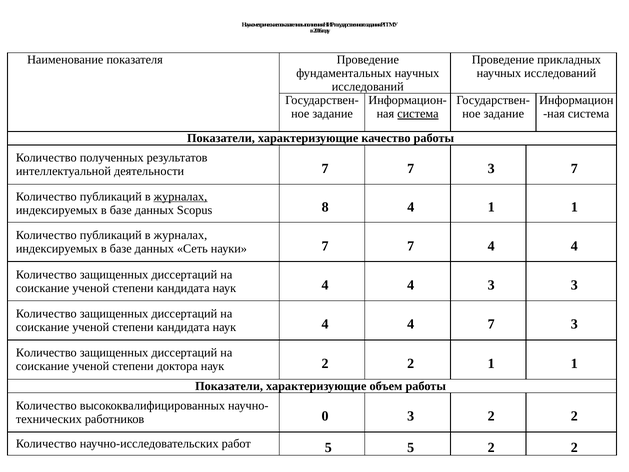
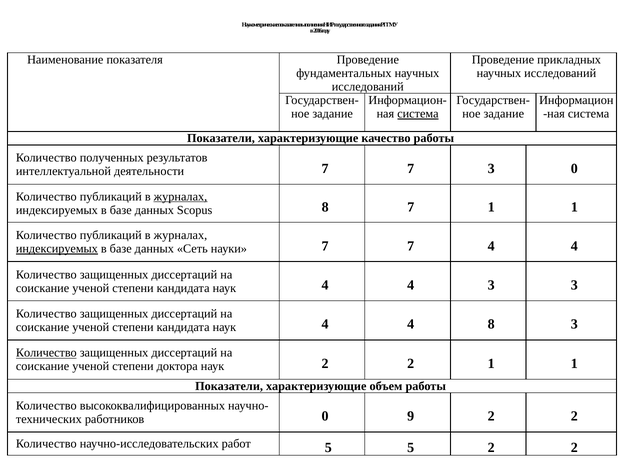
3 7: 7 -> 0
8 4: 4 -> 7
индексируемых at (57, 249) underline: none -> present
4 7: 7 -> 8
Количество at (46, 353) underline: none -> present
0 3: 3 -> 9
